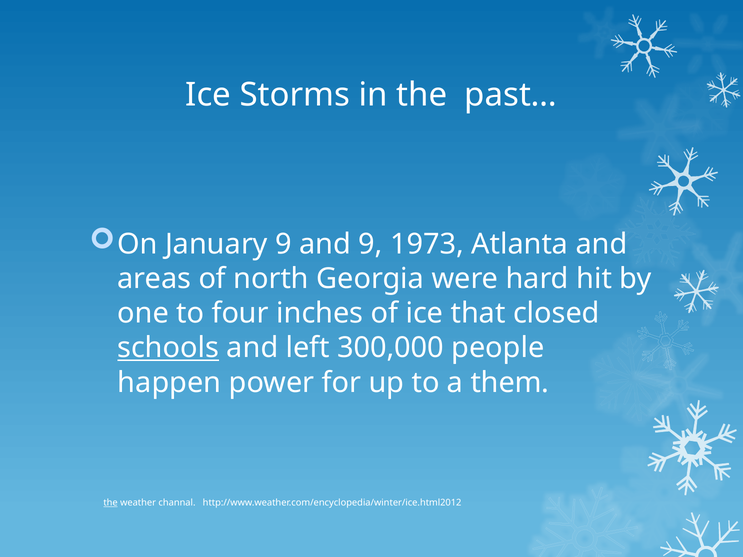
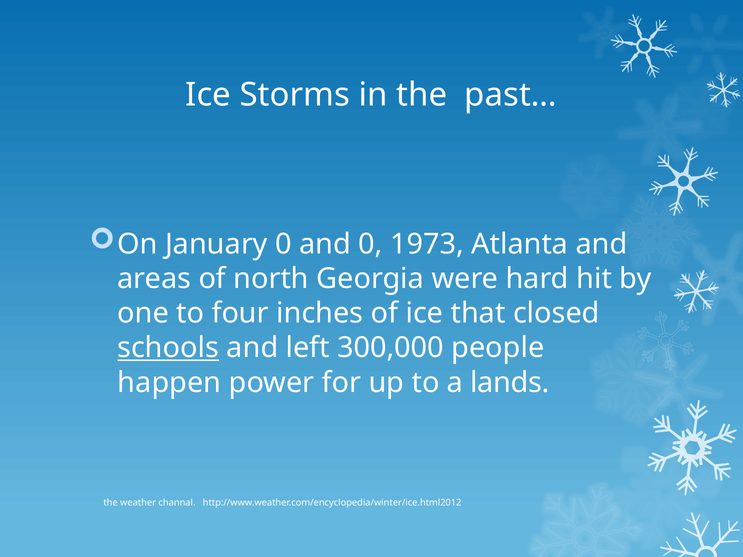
January 9: 9 -> 0
and 9: 9 -> 0
them: them -> lands
the at (111, 503) underline: present -> none
